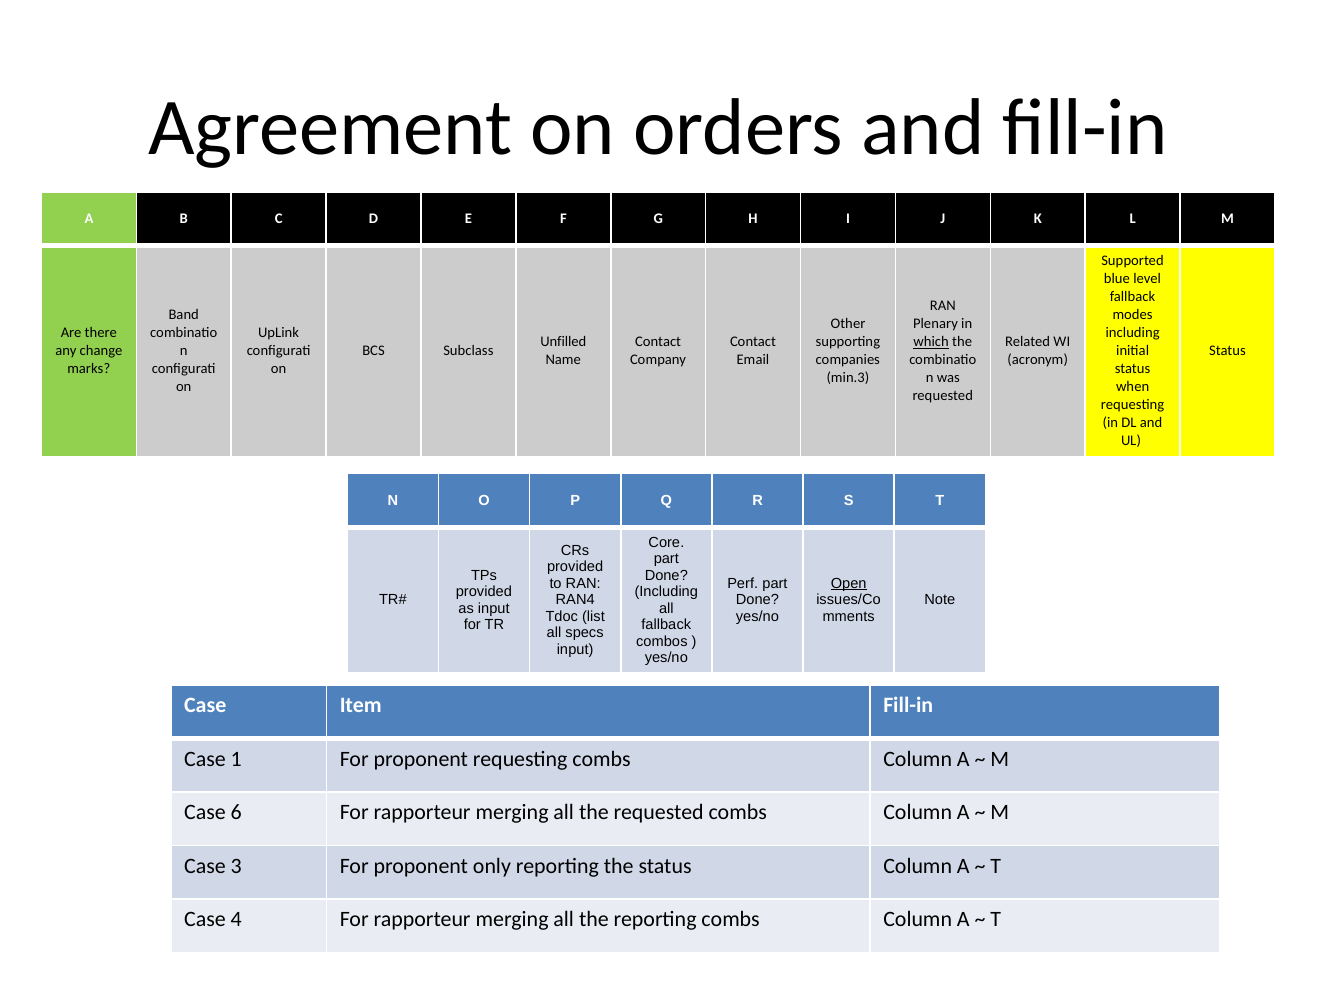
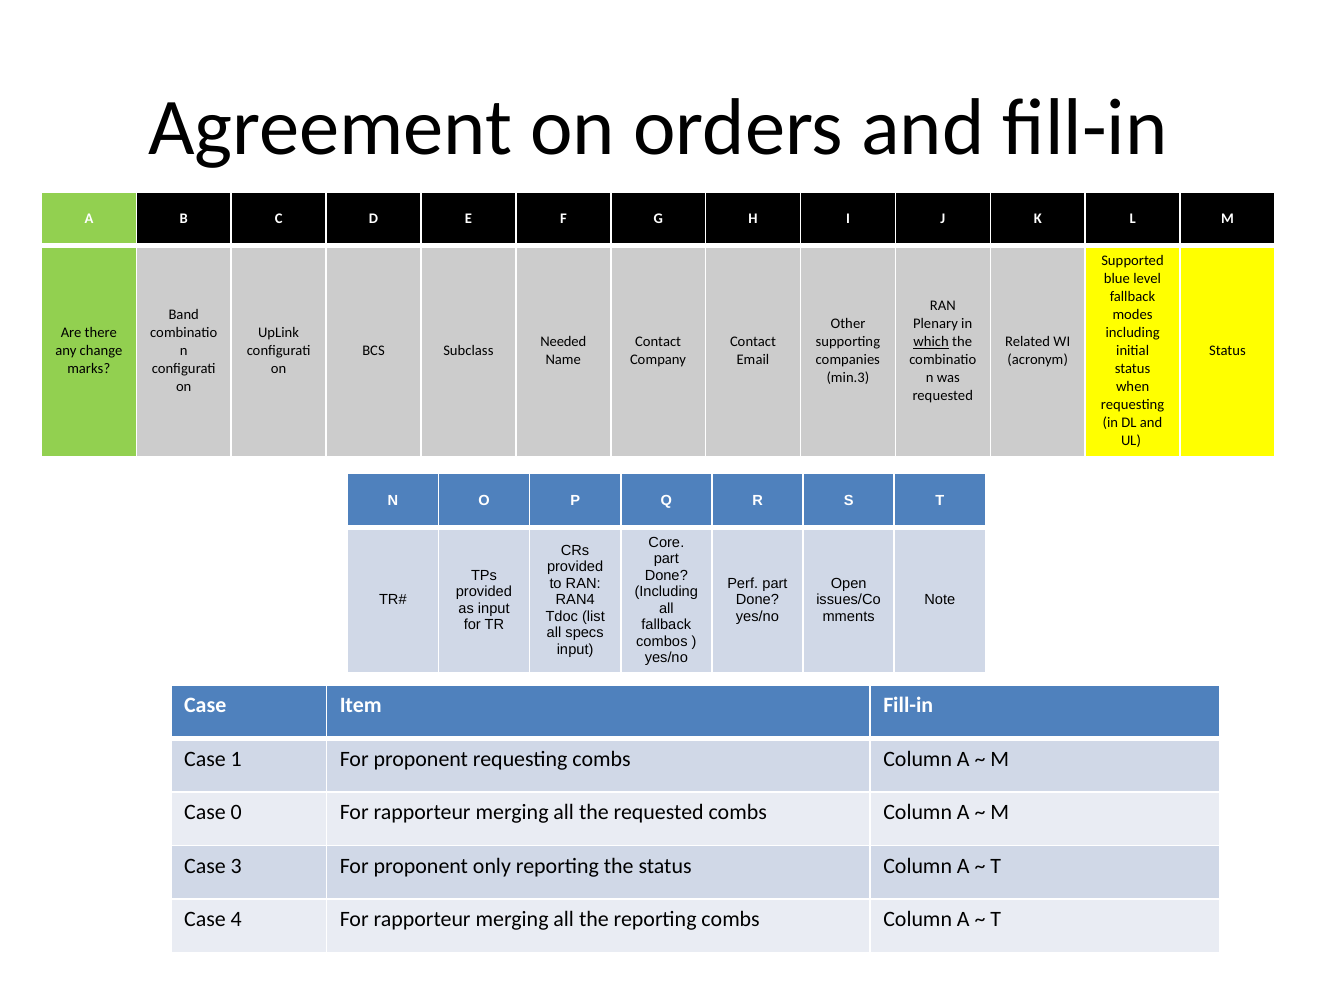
Unfilled: Unfilled -> Needed
Open underline: present -> none
6: 6 -> 0
